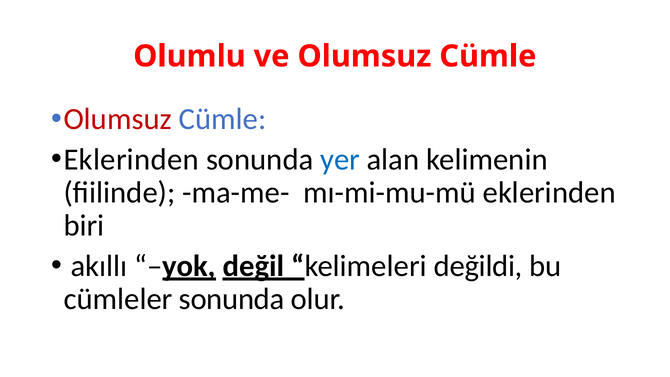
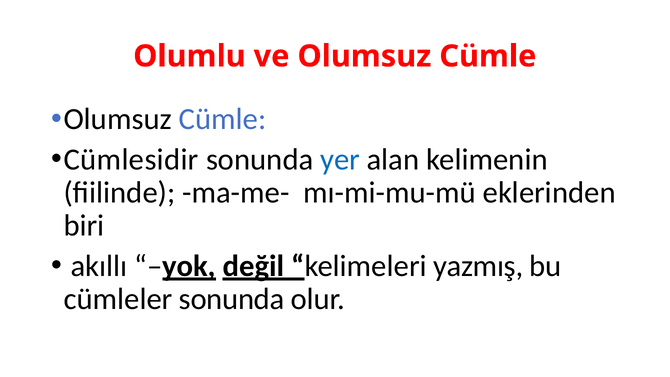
Olumsuz at (118, 119) colour: red -> black
Eklerinden at (131, 159): Eklerinden -> Cümlesidir
değildi: değildi -> yazmış
